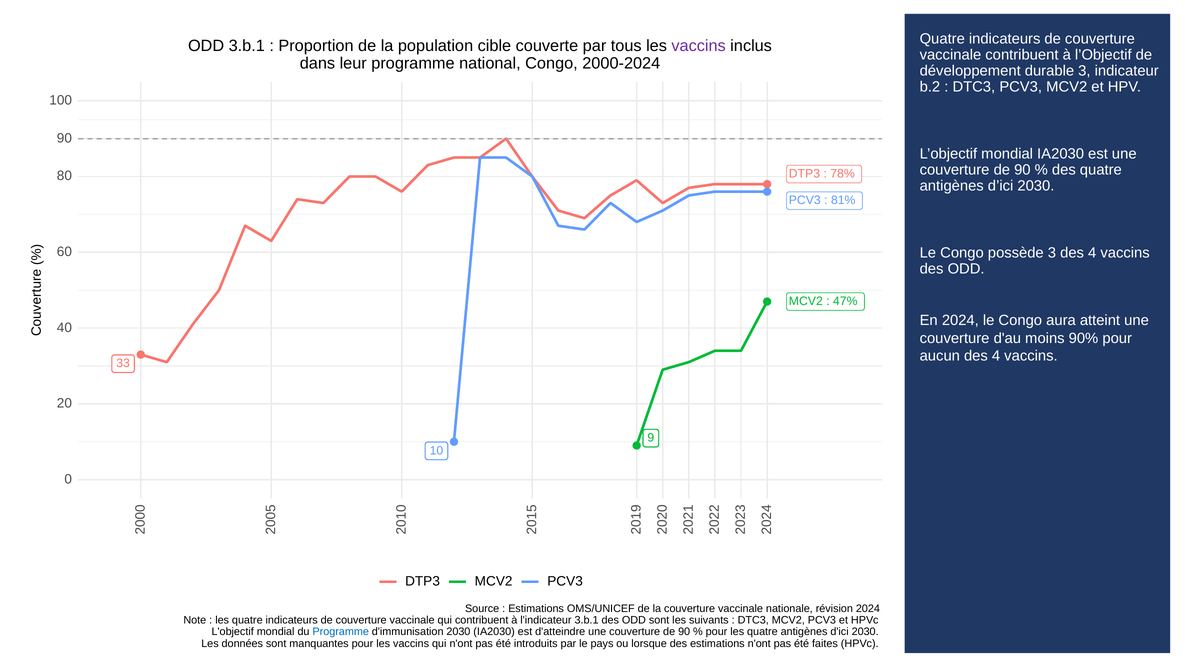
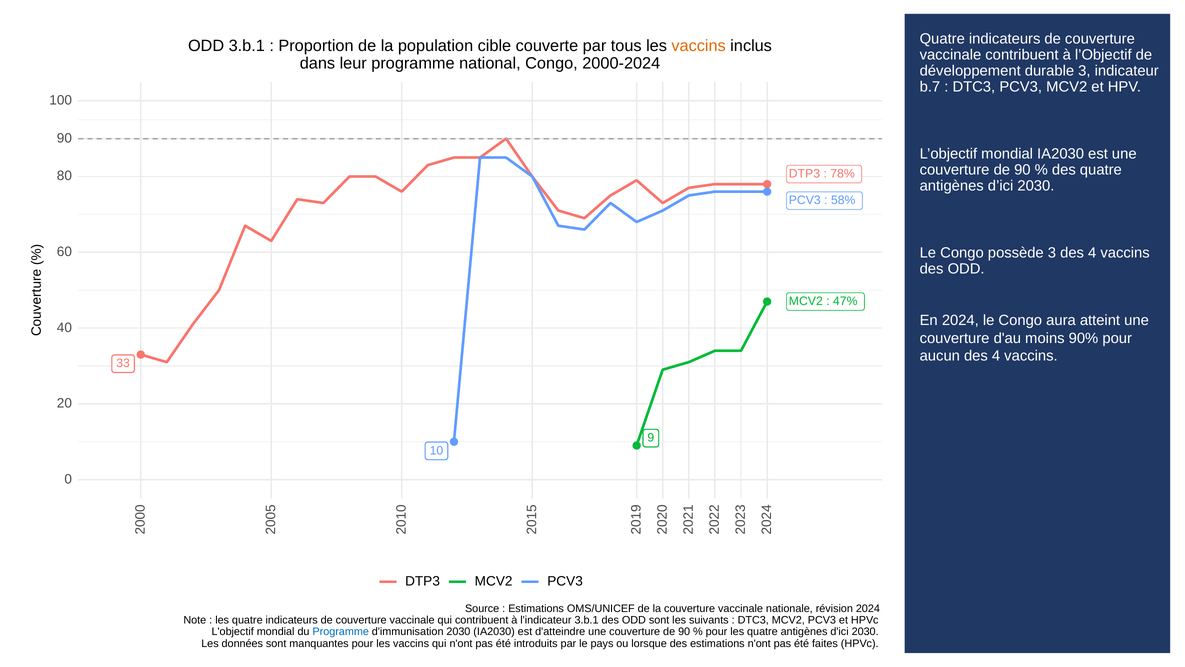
vaccins at (699, 46) colour: purple -> orange
b.2: b.2 -> b.7
81%: 81% -> 58%
